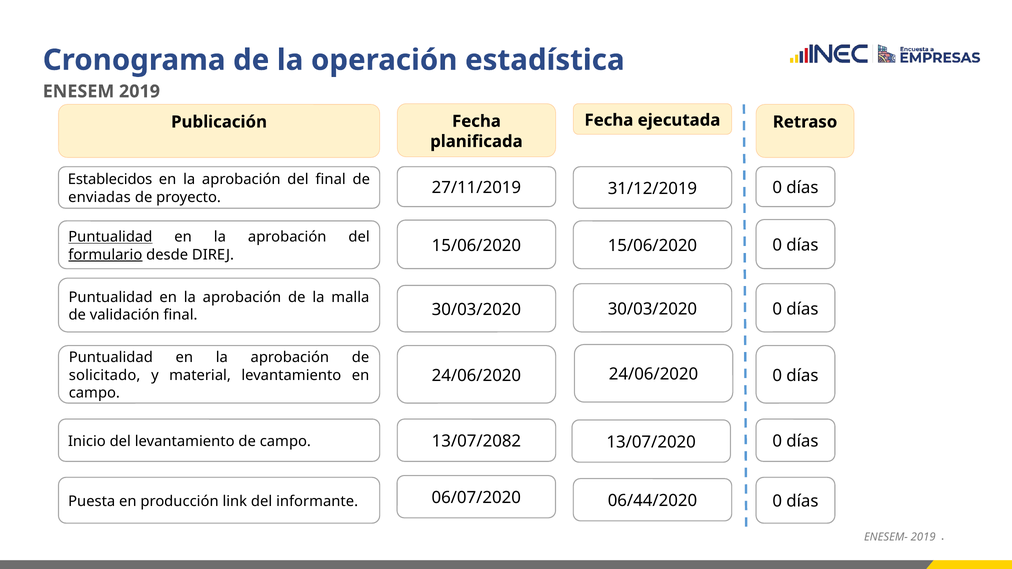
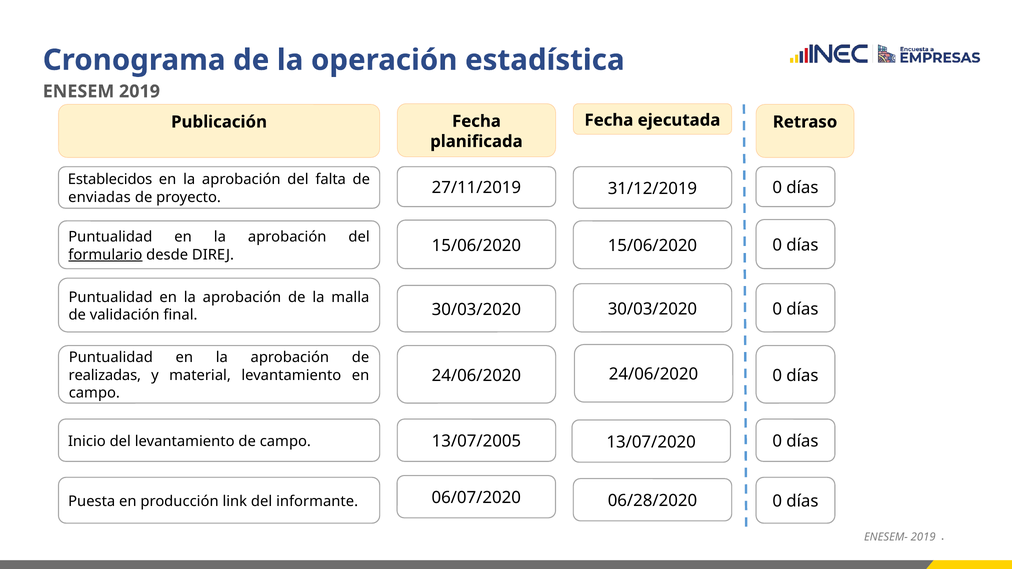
del final: final -> falta
Puntualidad at (110, 237) underline: present -> none
solicitado: solicitado -> realizadas
13/07/2082: 13/07/2082 -> 13/07/2005
06/44/2020: 06/44/2020 -> 06/28/2020
